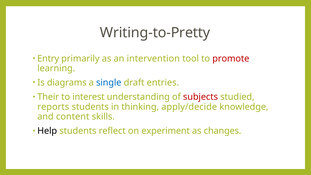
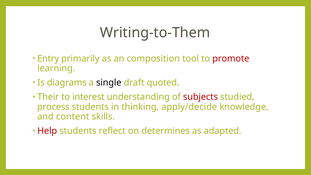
Writing-to-Pretty: Writing-to-Pretty -> Writing-to-Them
intervention: intervention -> composition
single colour: blue -> black
entries: entries -> quoted
reports: reports -> process
Help colour: black -> red
experiment: experiment -> determines
changes: changes -> adapted
